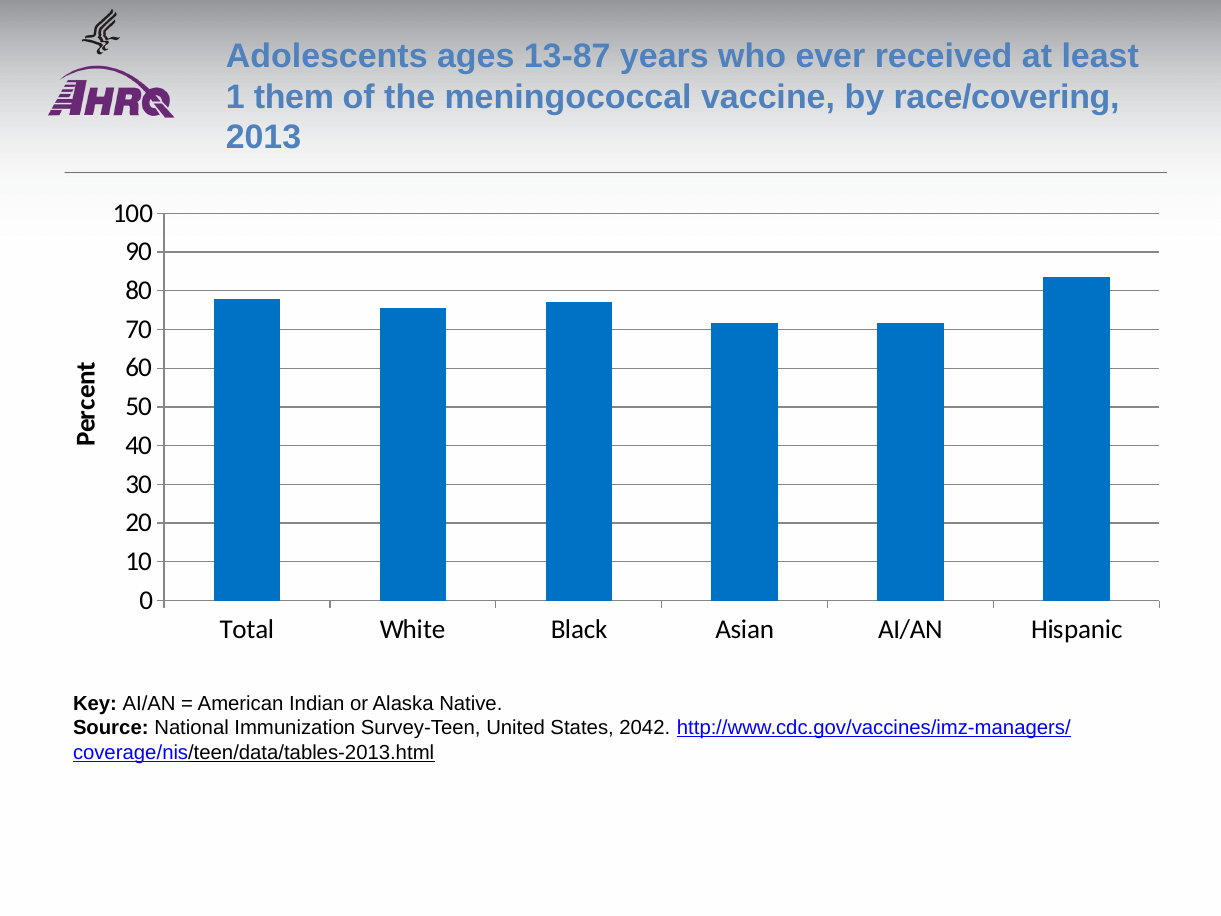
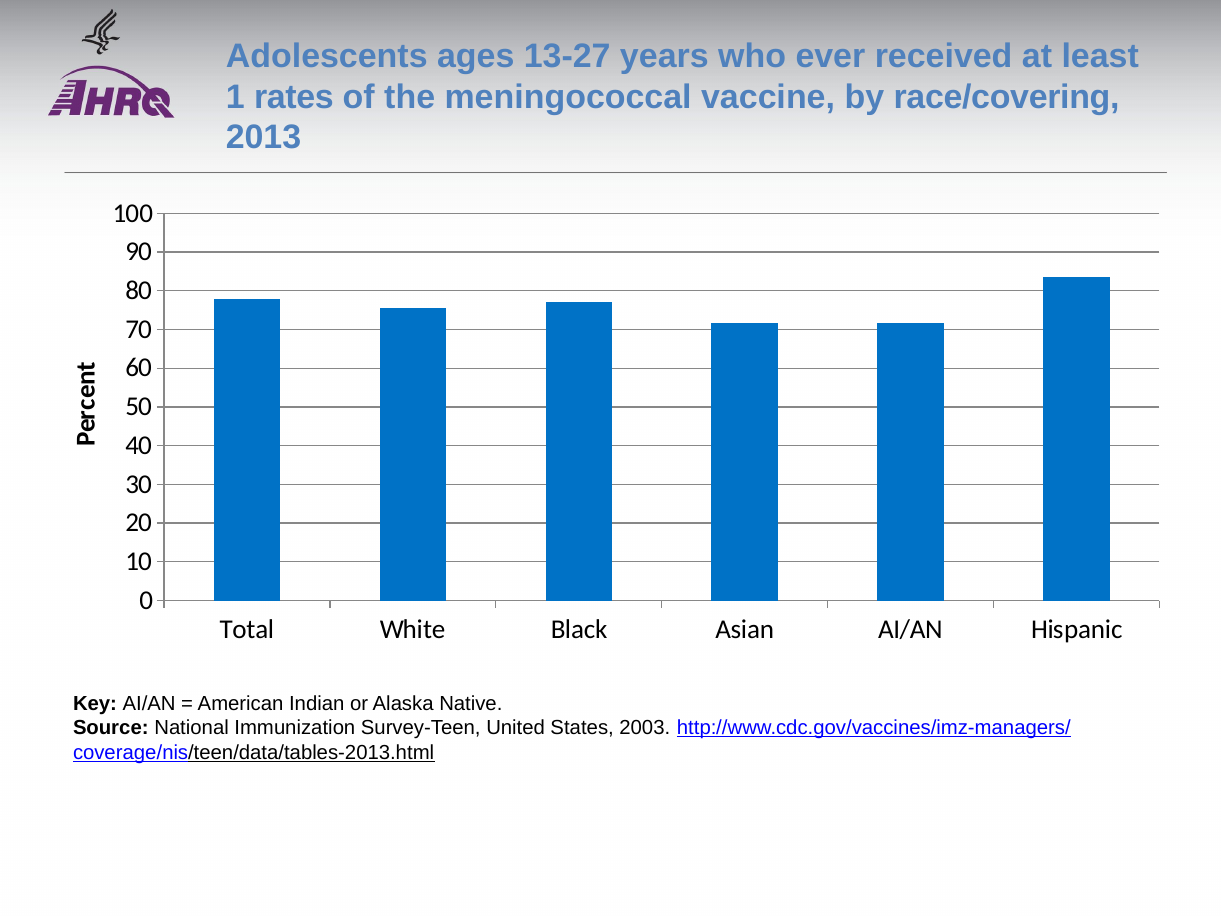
13-87: 13-87 -> 13-27
them: them -> rates
2042: 2042 -> 2003
